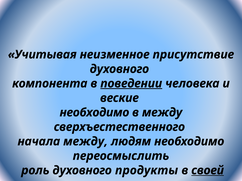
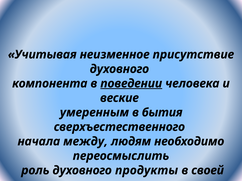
необходимо at (94, 113): необходимо -> умеренным
в между: между -> бытия
своей underline: present -> none
